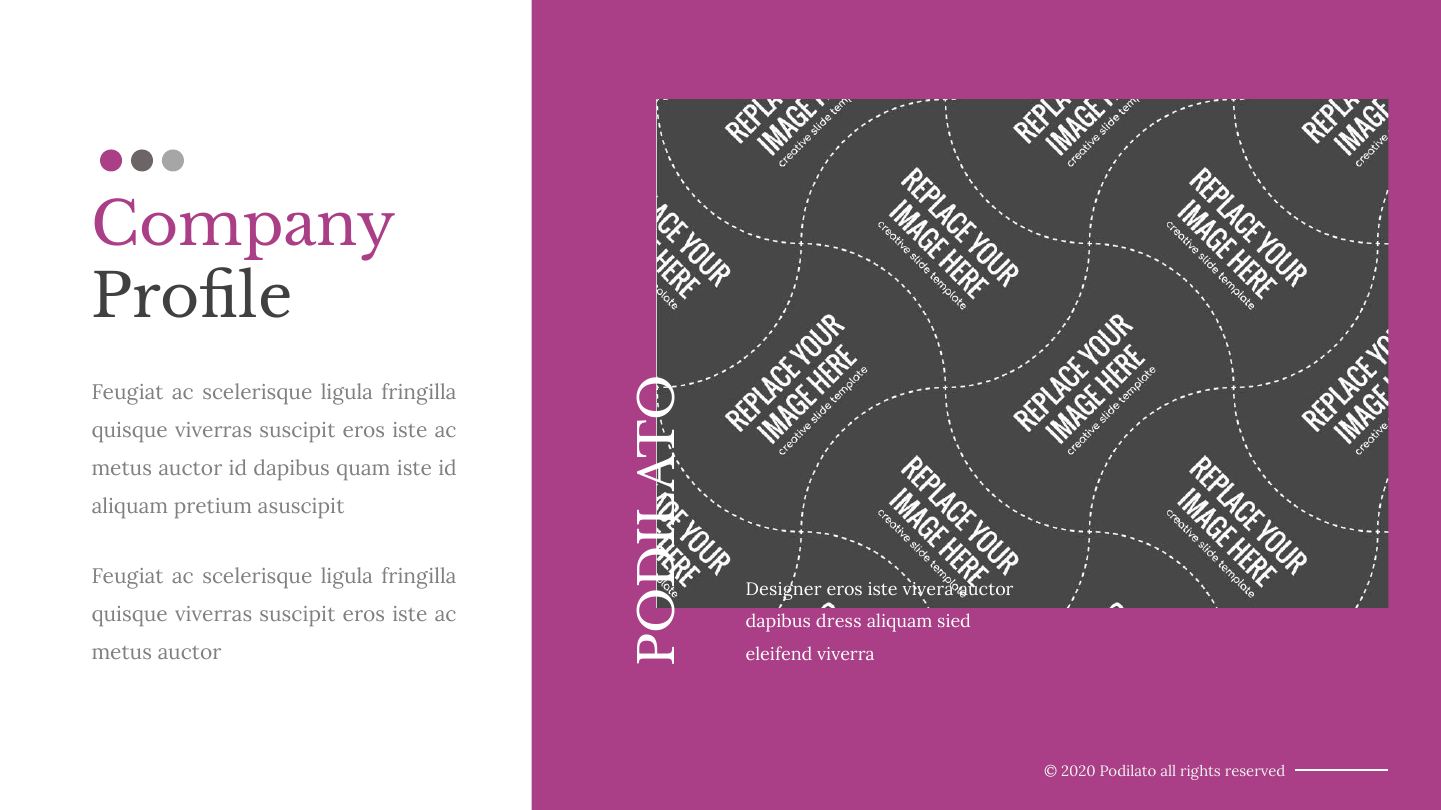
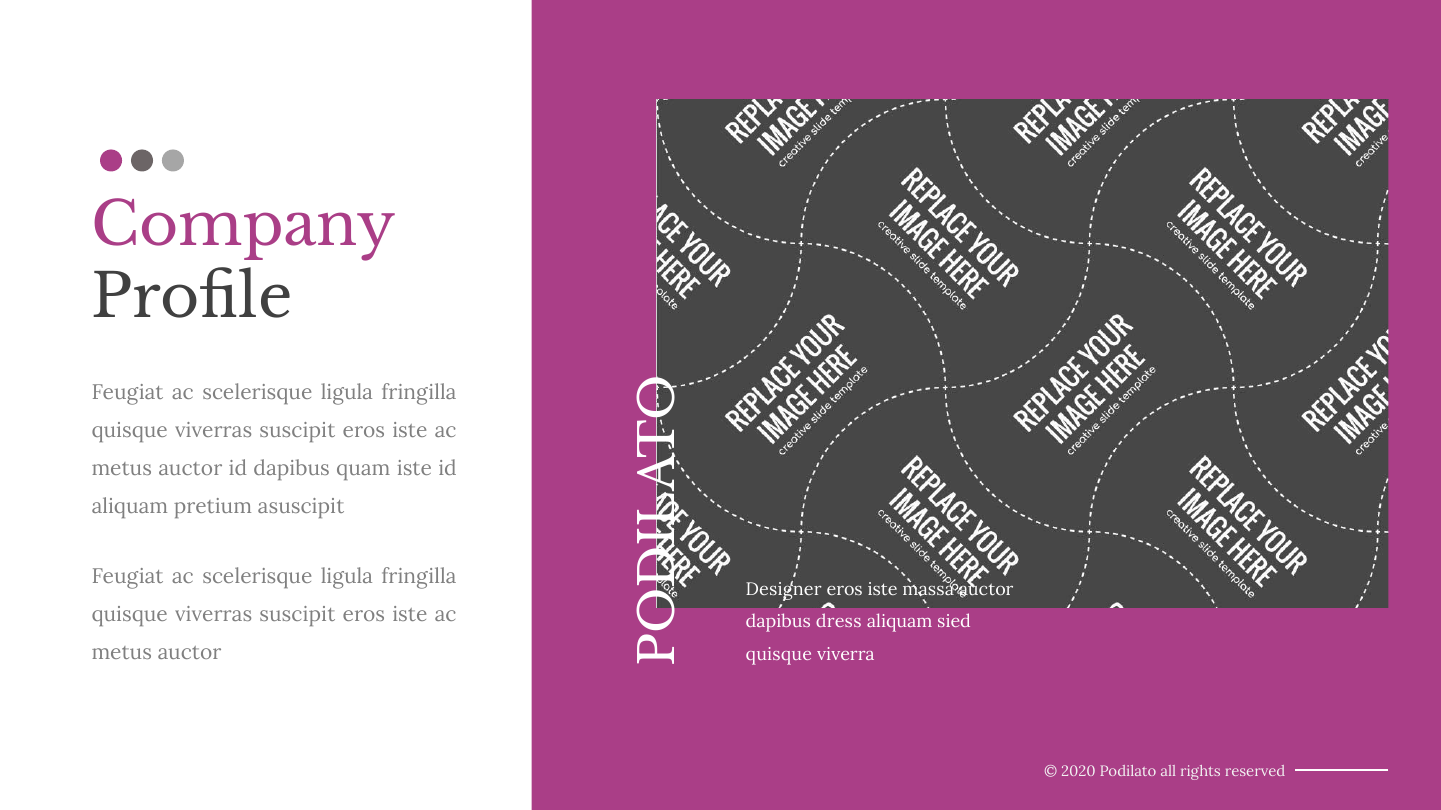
vivera: vivera -> massa
eleifend at (779, 654): eleifend -> quisque
